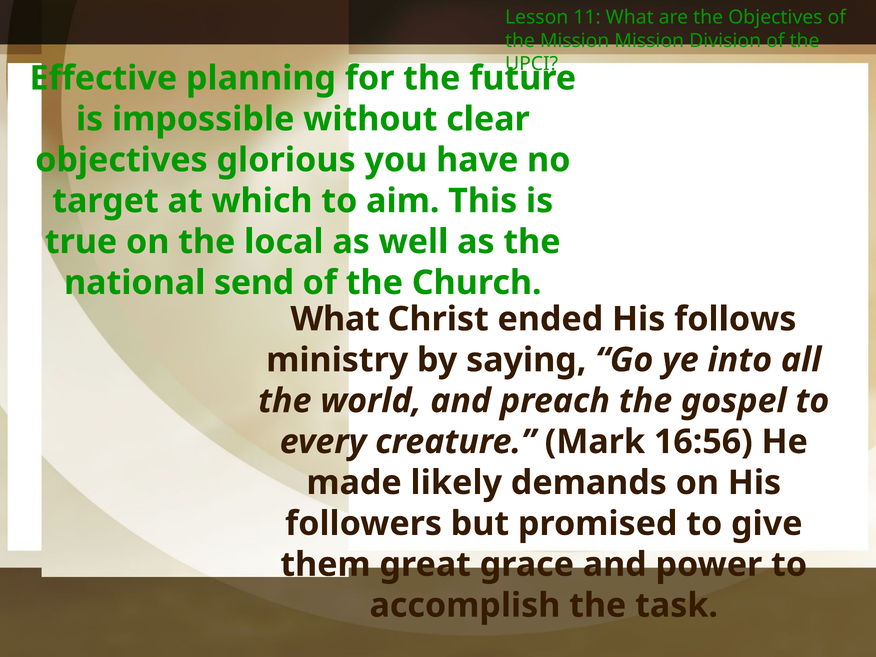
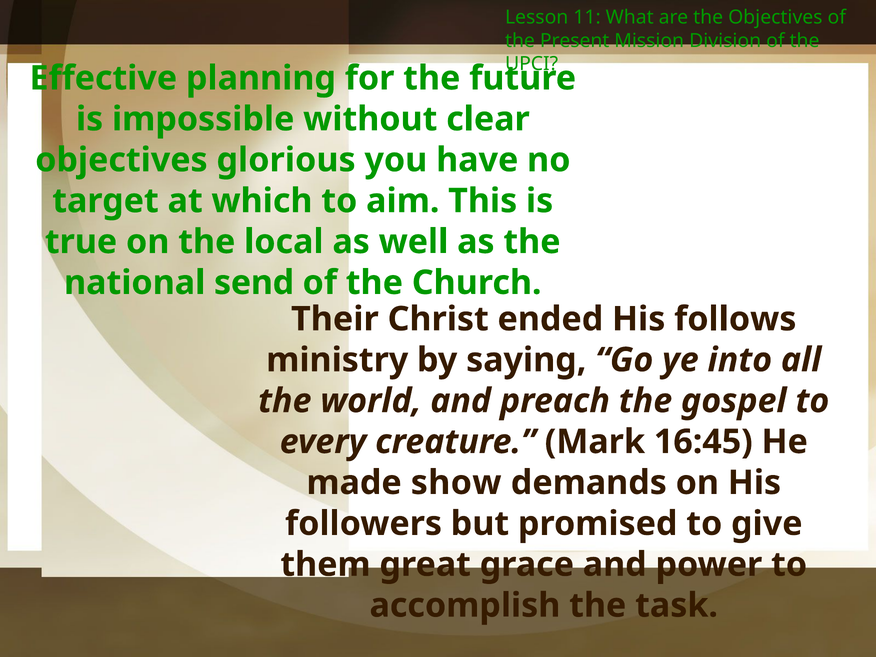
the Mission: Mission -> Present
What at (335, 319): What -> Their
16:56: 16:56 -> 16:45
likely: likely -> show
